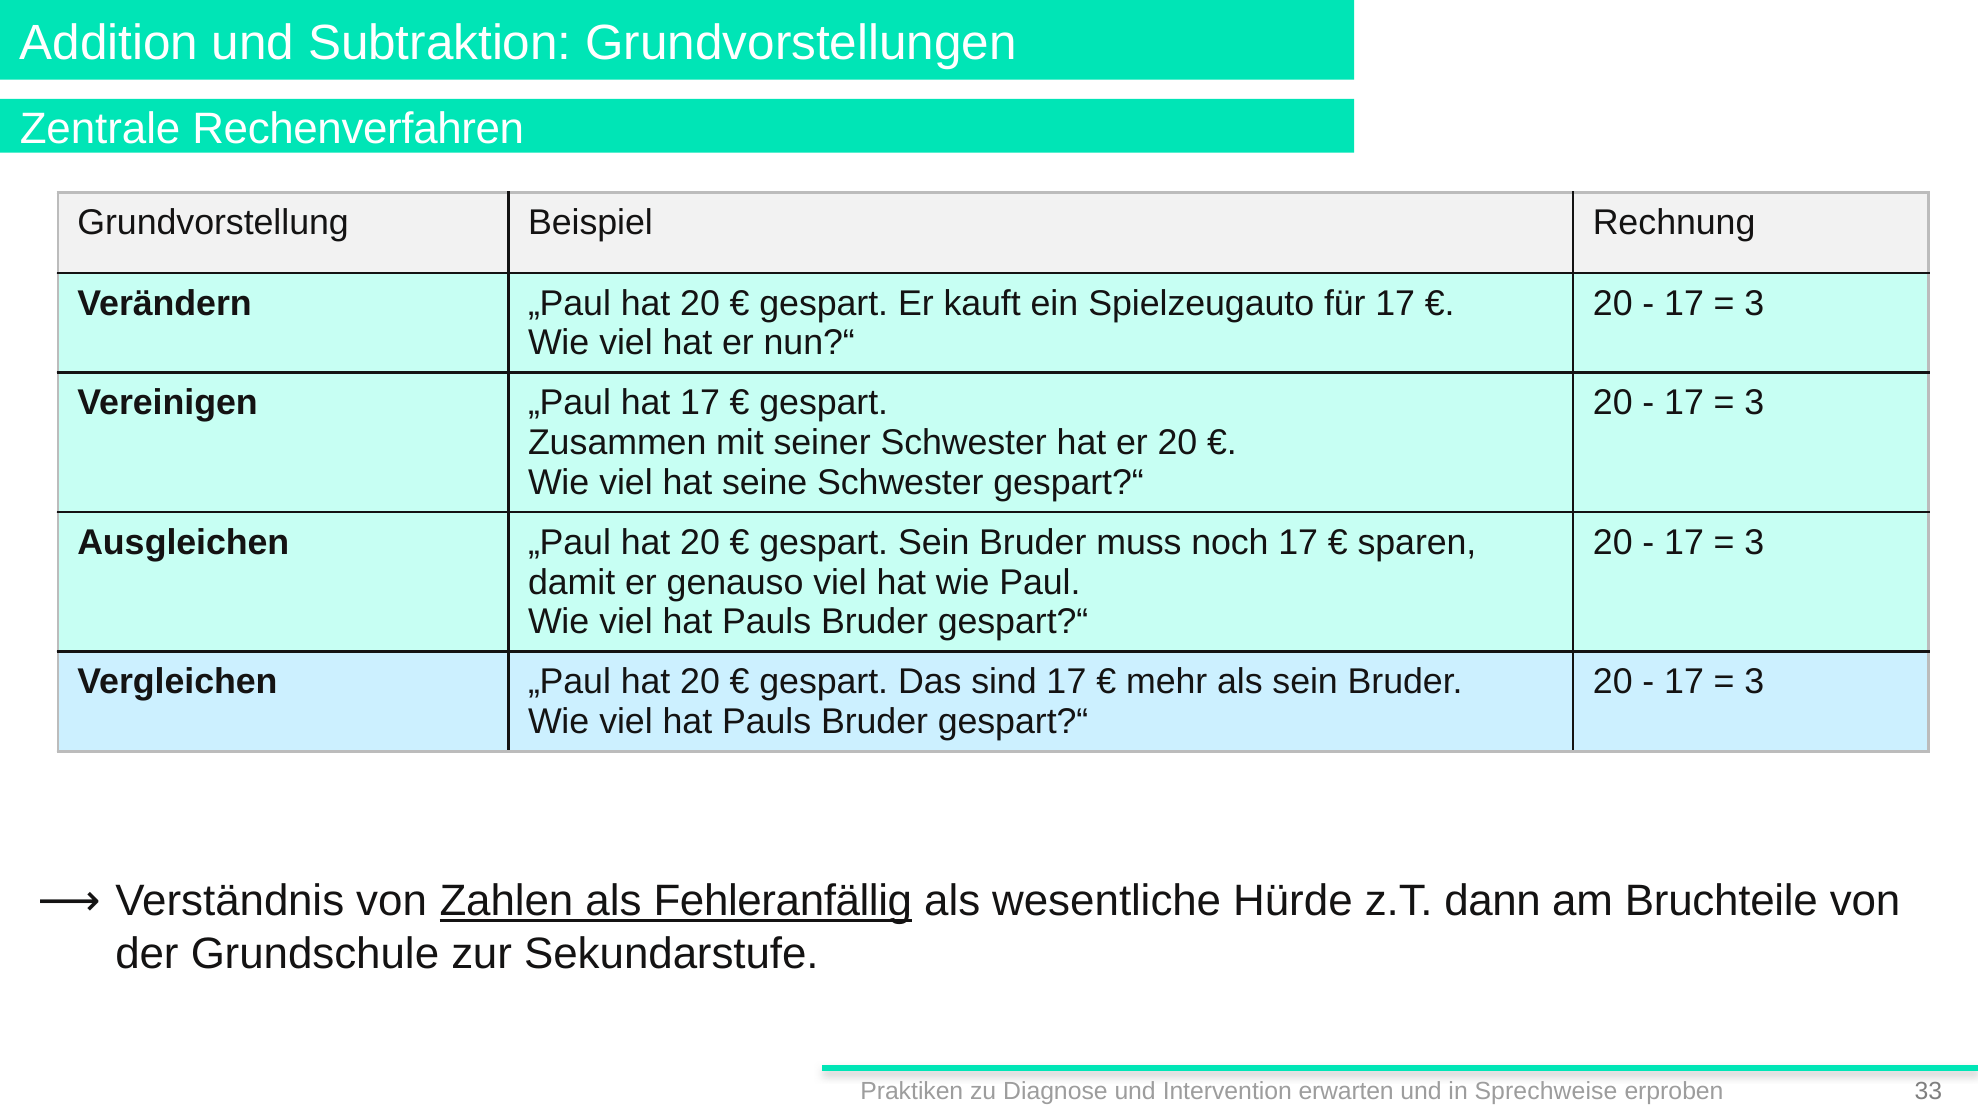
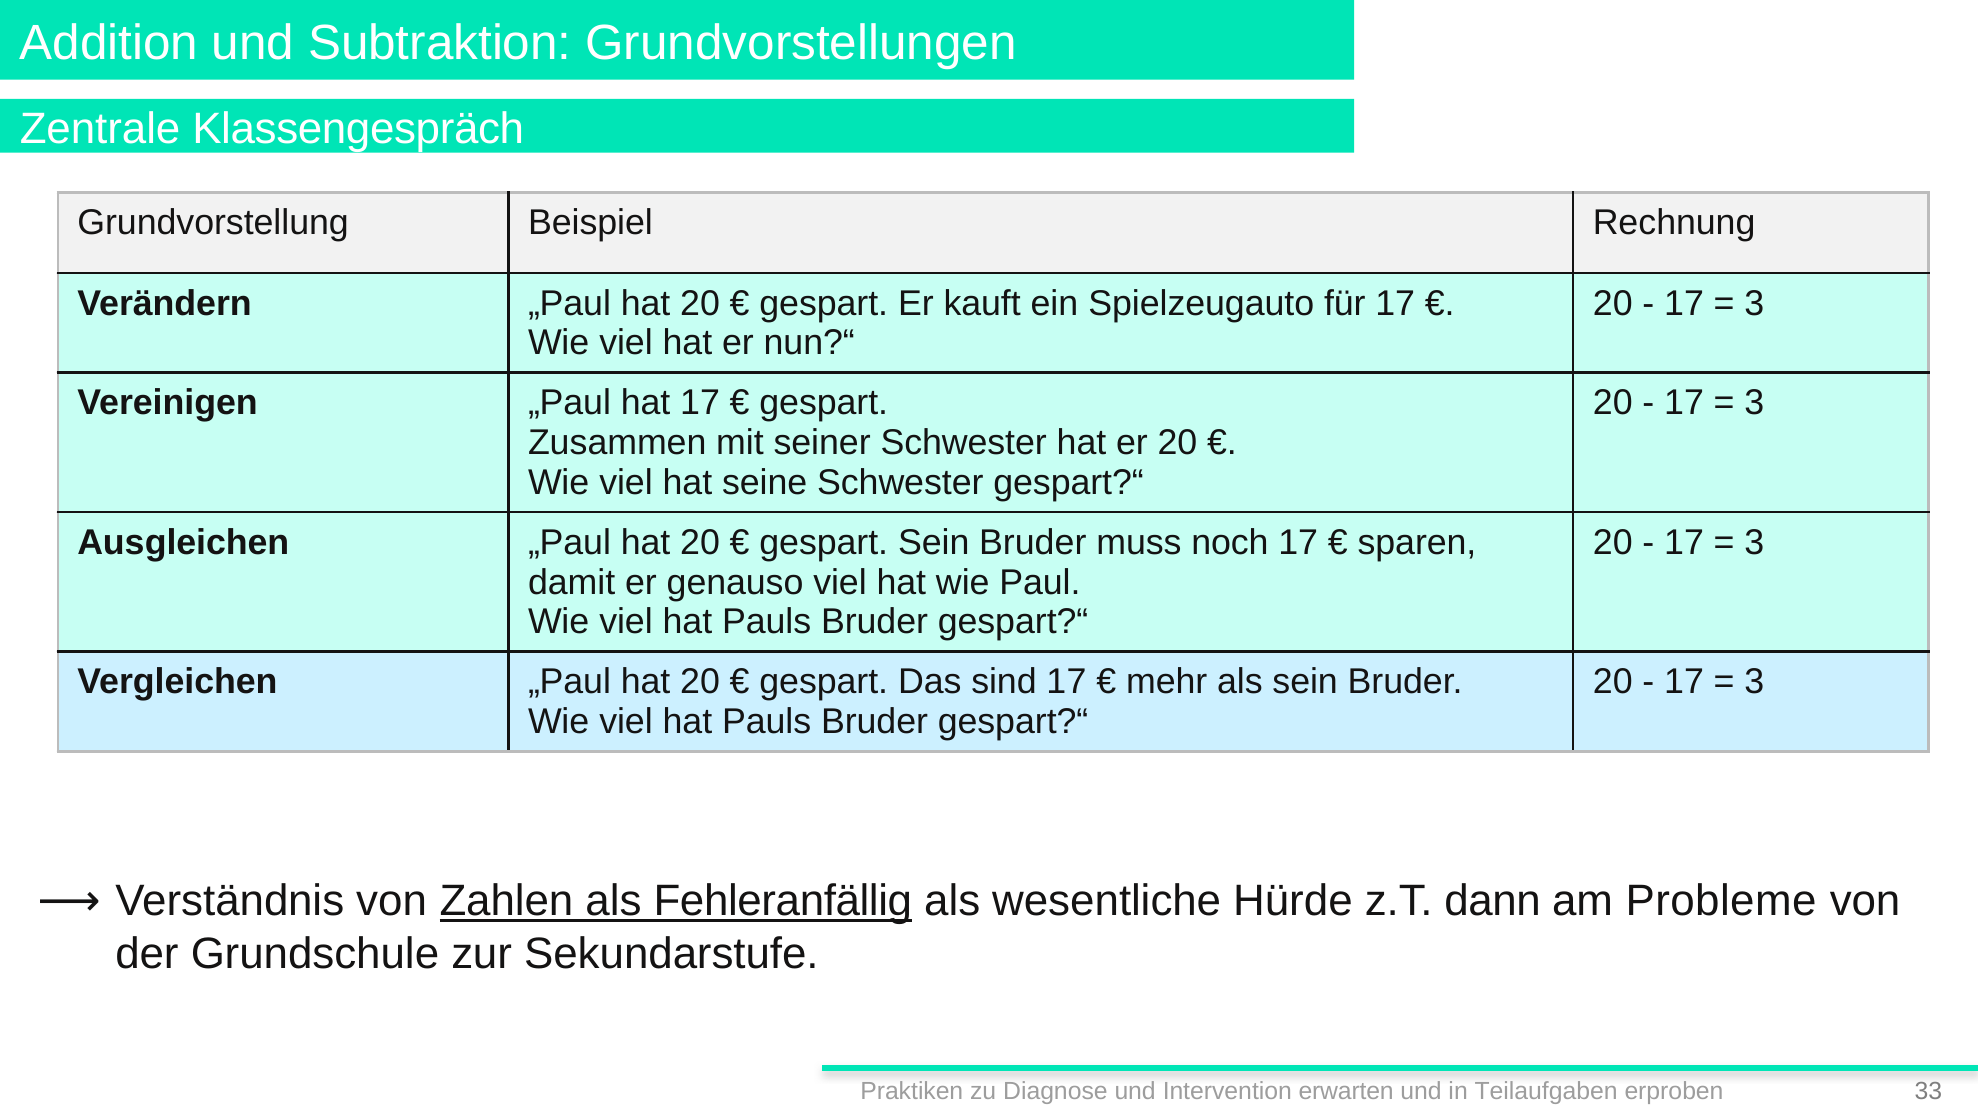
Rechenverfahren: Rechenverfahren -> Klassengespräch
Bruchteile: Bruchteile -> Probleme
Sprechweise: Sprechweise -> Teilaufgaben
